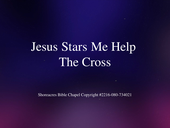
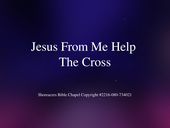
Stars: Stars -> From
